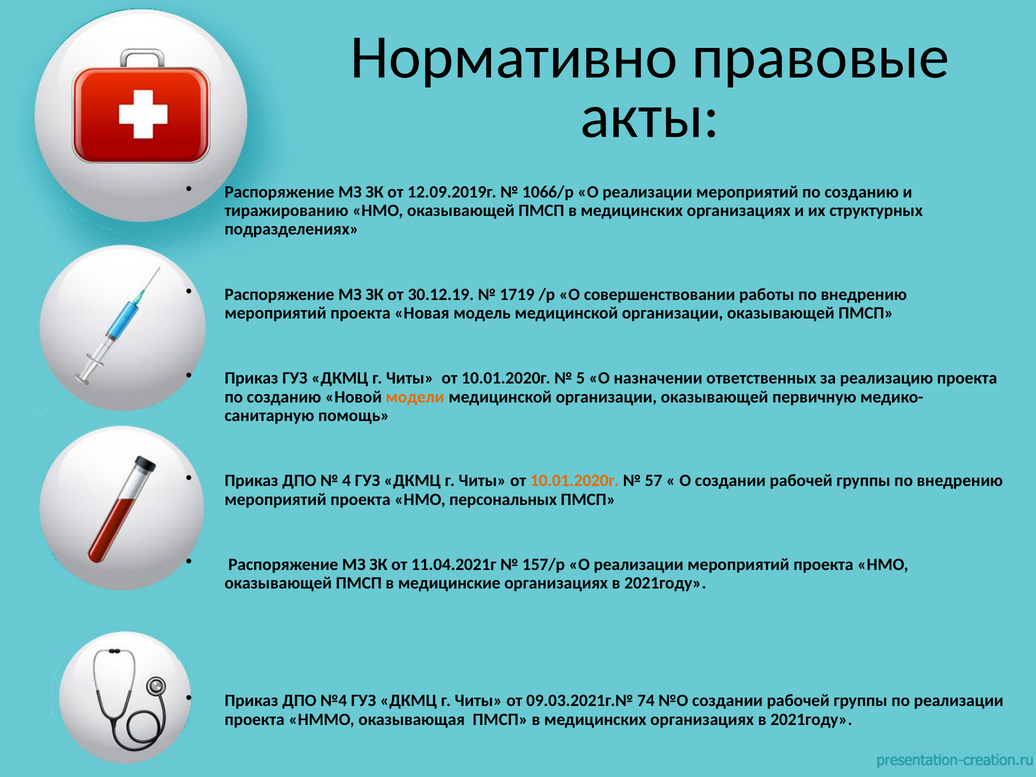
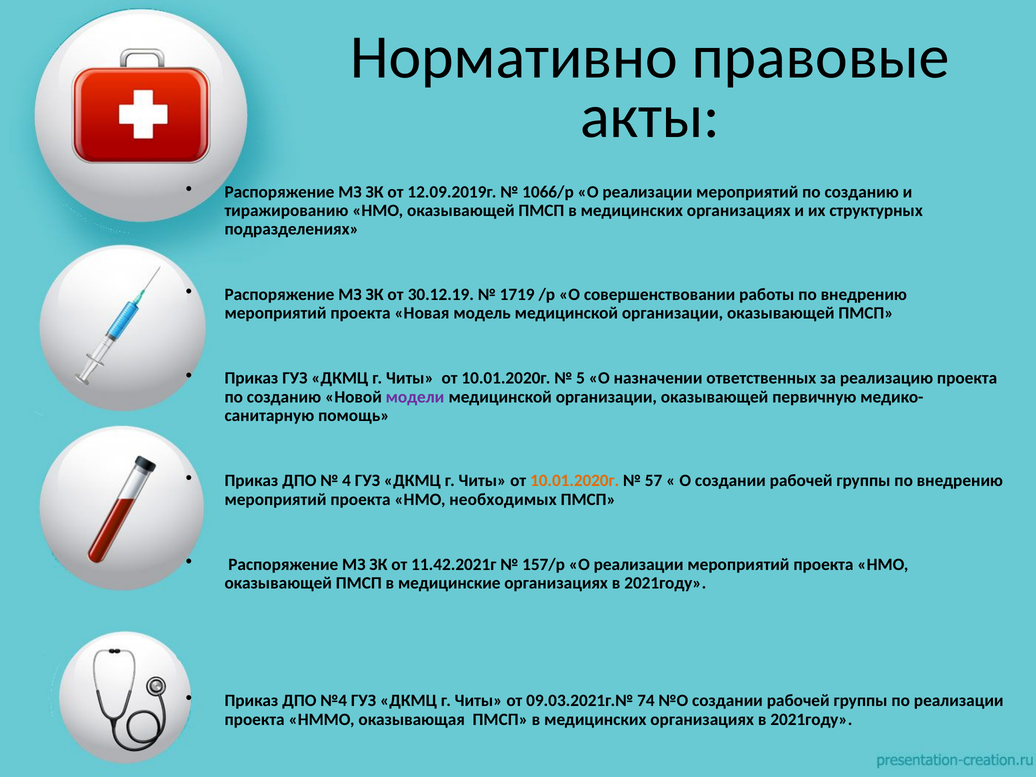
модели colour: orange -> purple
персональных: персональных -> необходимых
11.04.2021г: 11.04.2021г -> 11.42.2021г
